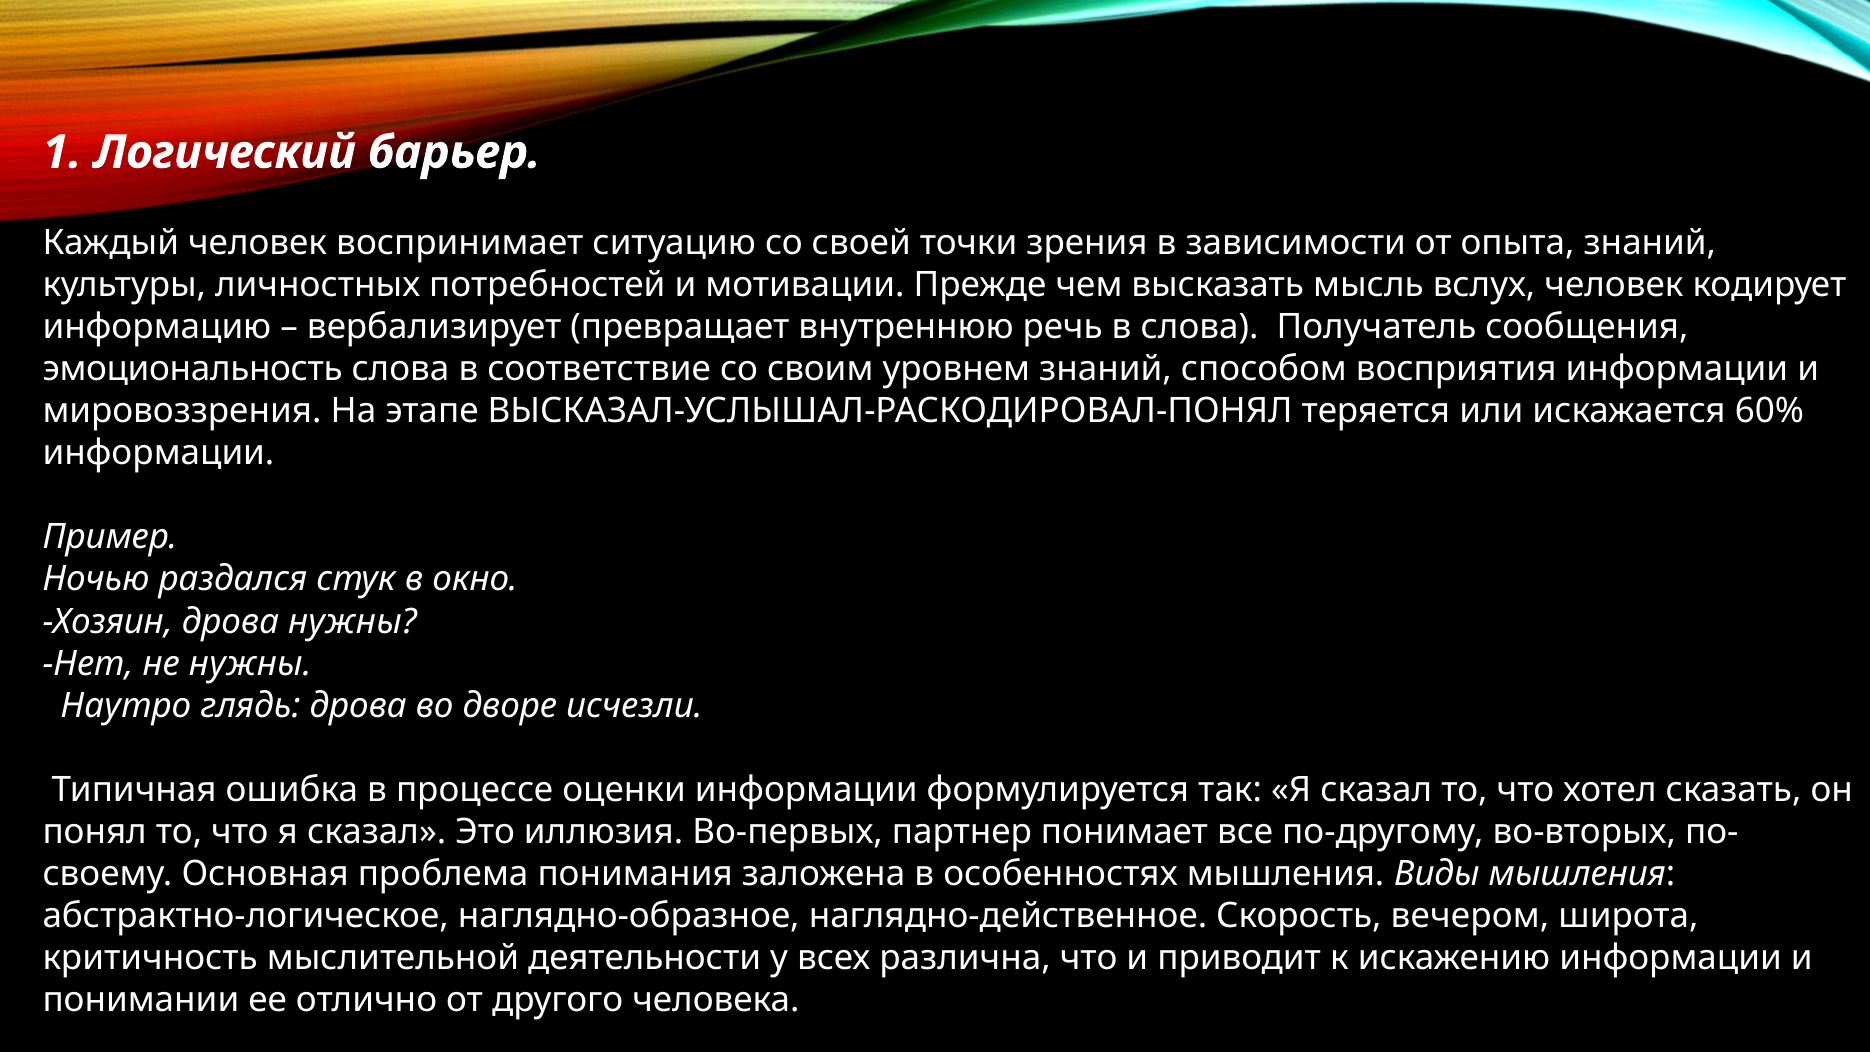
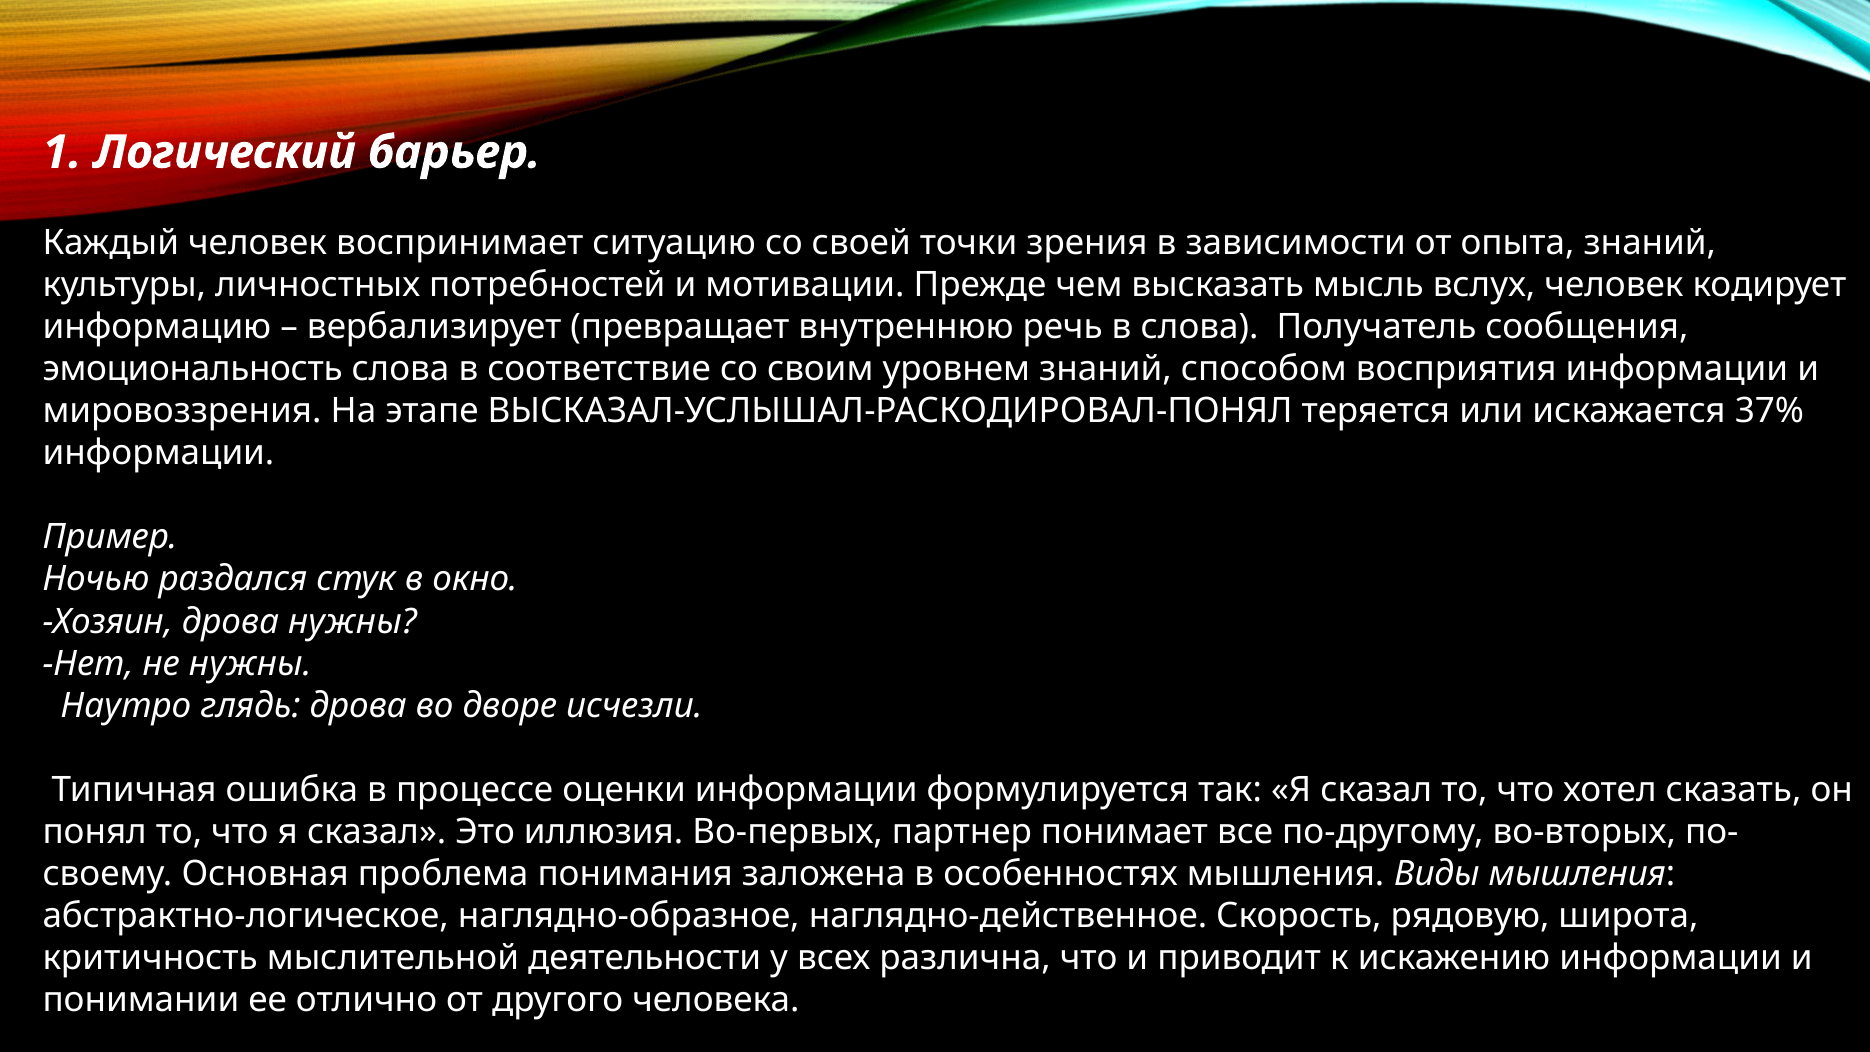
60%: 60% -> 37%
вечером: вечером -> рядовую
